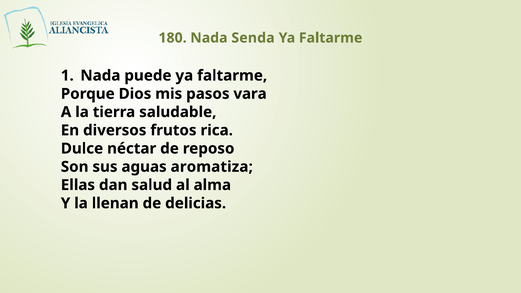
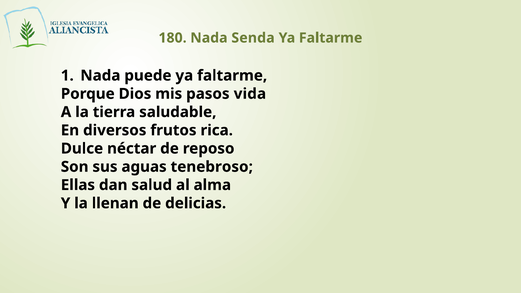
vara: vara -> vida
aromatiza: aromatiza -> tenebroso
